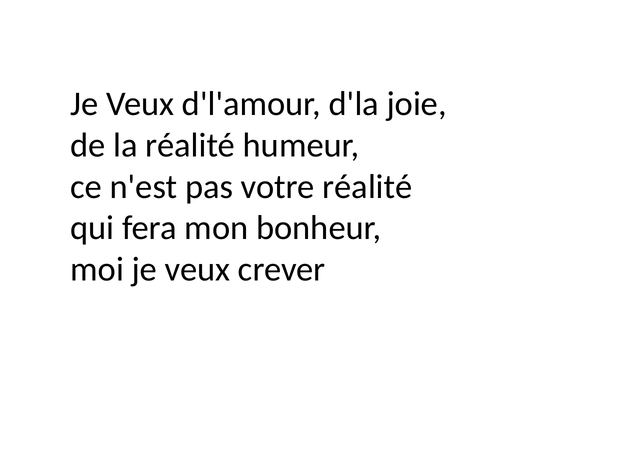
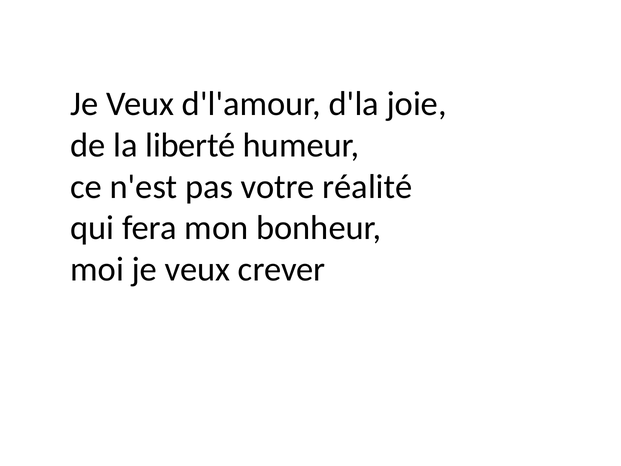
la réalité: réalité -> liberté
